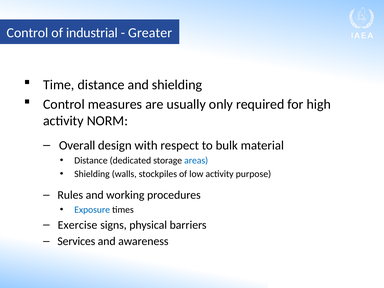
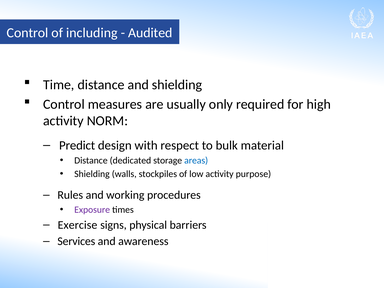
industrial: industrial -> including
Greater: Greater -> Audited
Overall: Overall -> Predict
Exposure colour: blue -> purple
